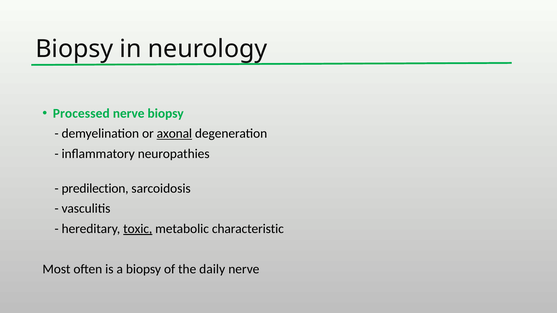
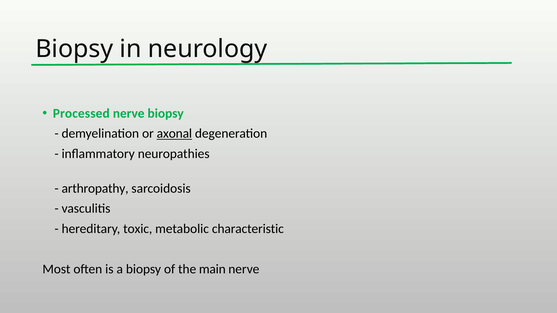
predilection: predilection -> arthropathy
toxic underline: present -> none
daily: daily -> main
